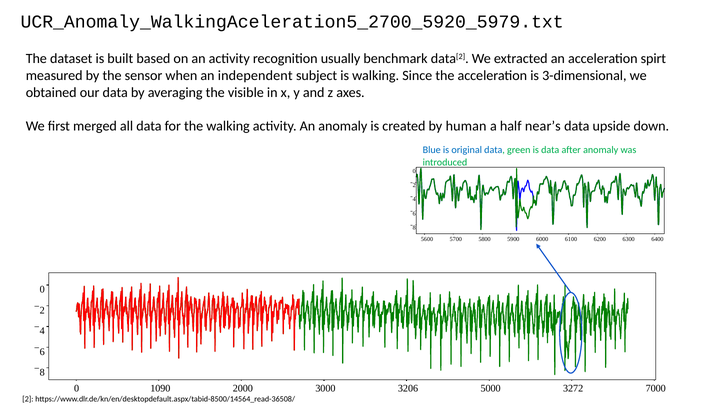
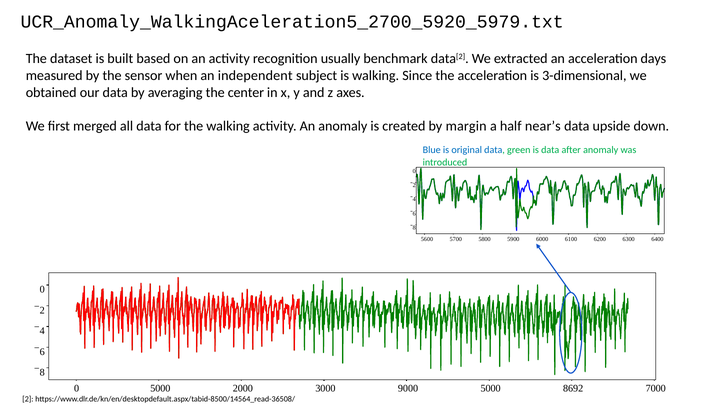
spirt: spirt -> days
visible: visible -> center
human: human -> margin
0 1090: 1090 -> 5000
3206: 3206 -> 9000
3272: 3272 -> 8692
